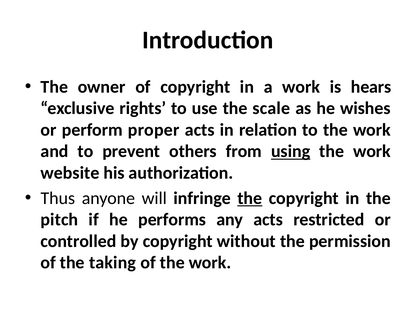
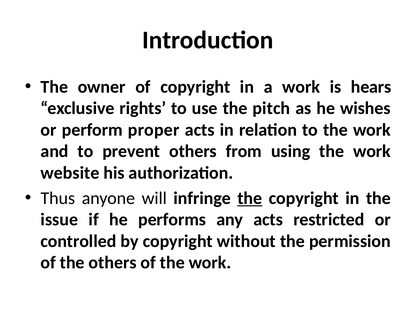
scale: scale -> pitch
using underline: present -> none
pitch: pitch -> issue
the taking: taking -> others
